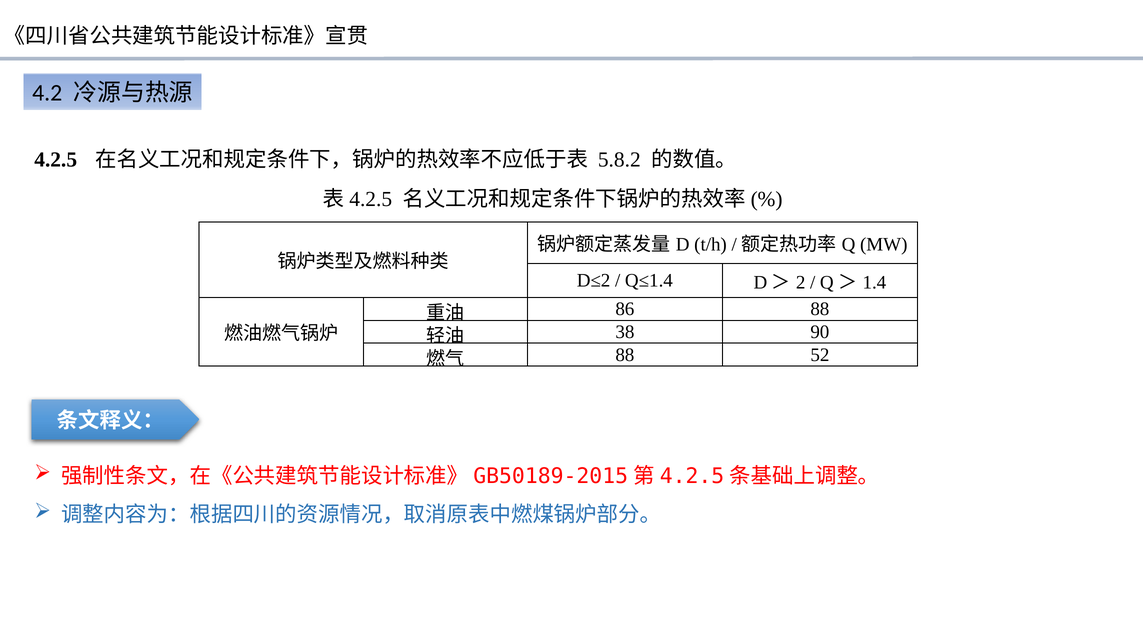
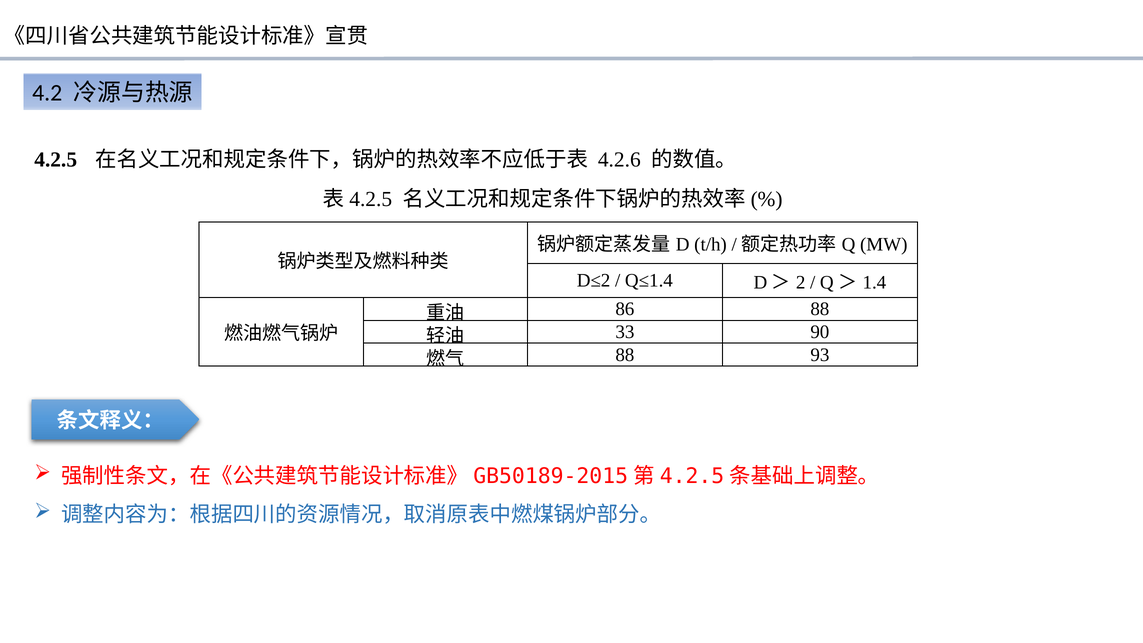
5.8.2: 5.8.2 -> 4.2.6
38: 38 -> 33
52: 52 -> 93
